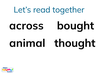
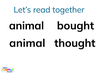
across at (26, 26): across -> animal
